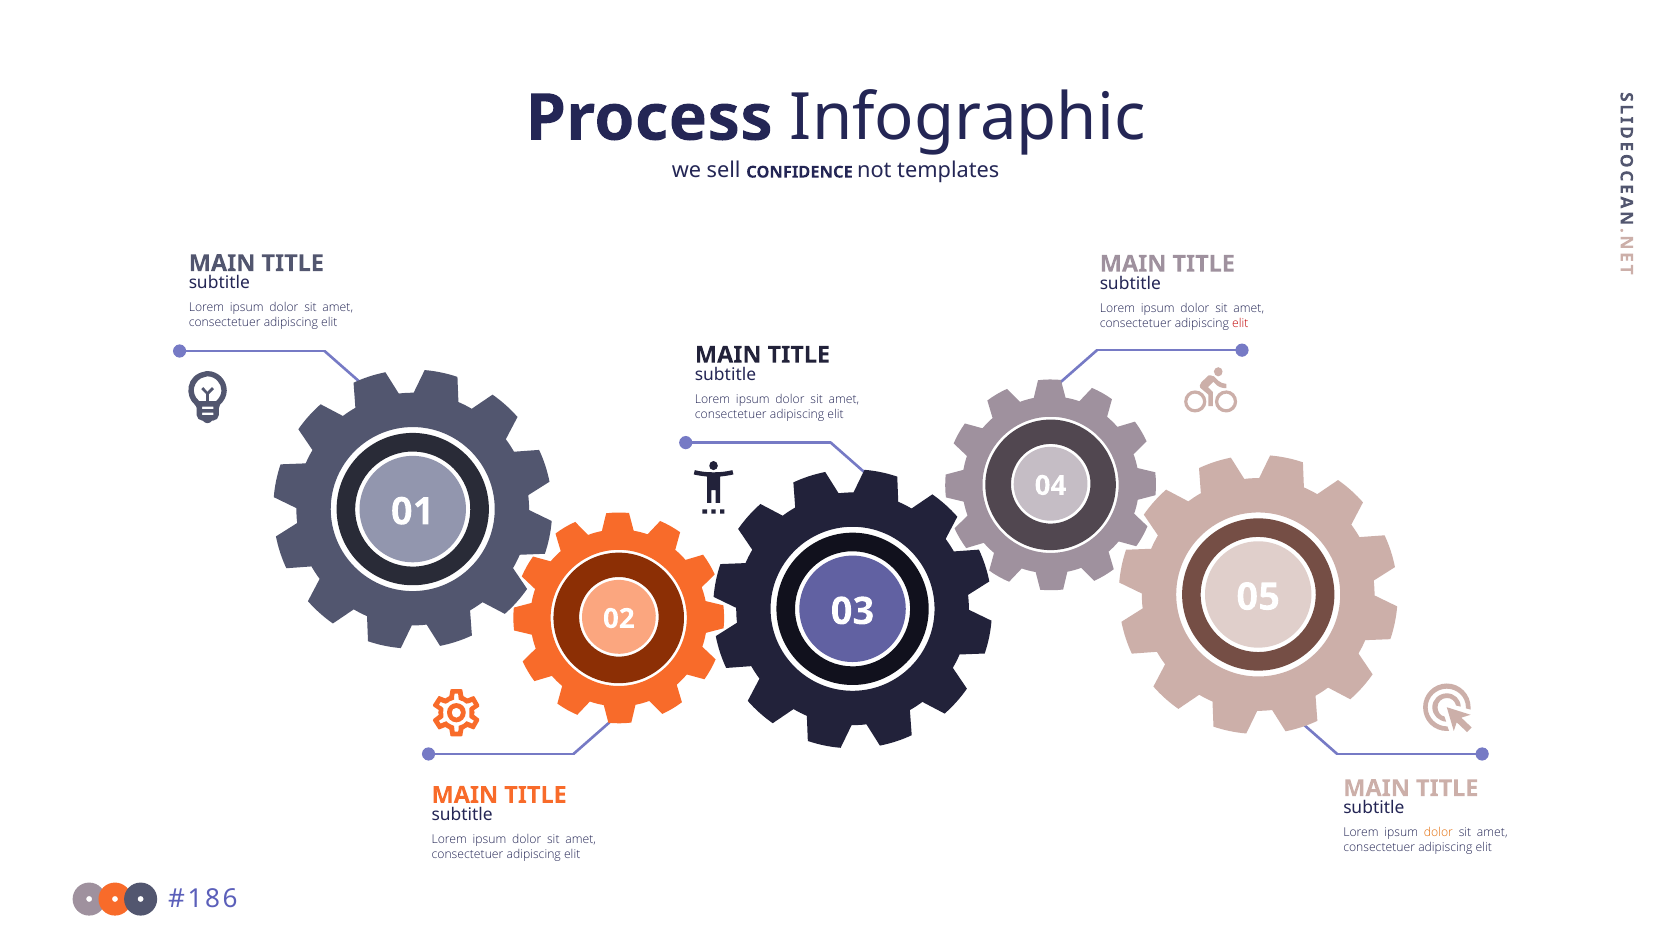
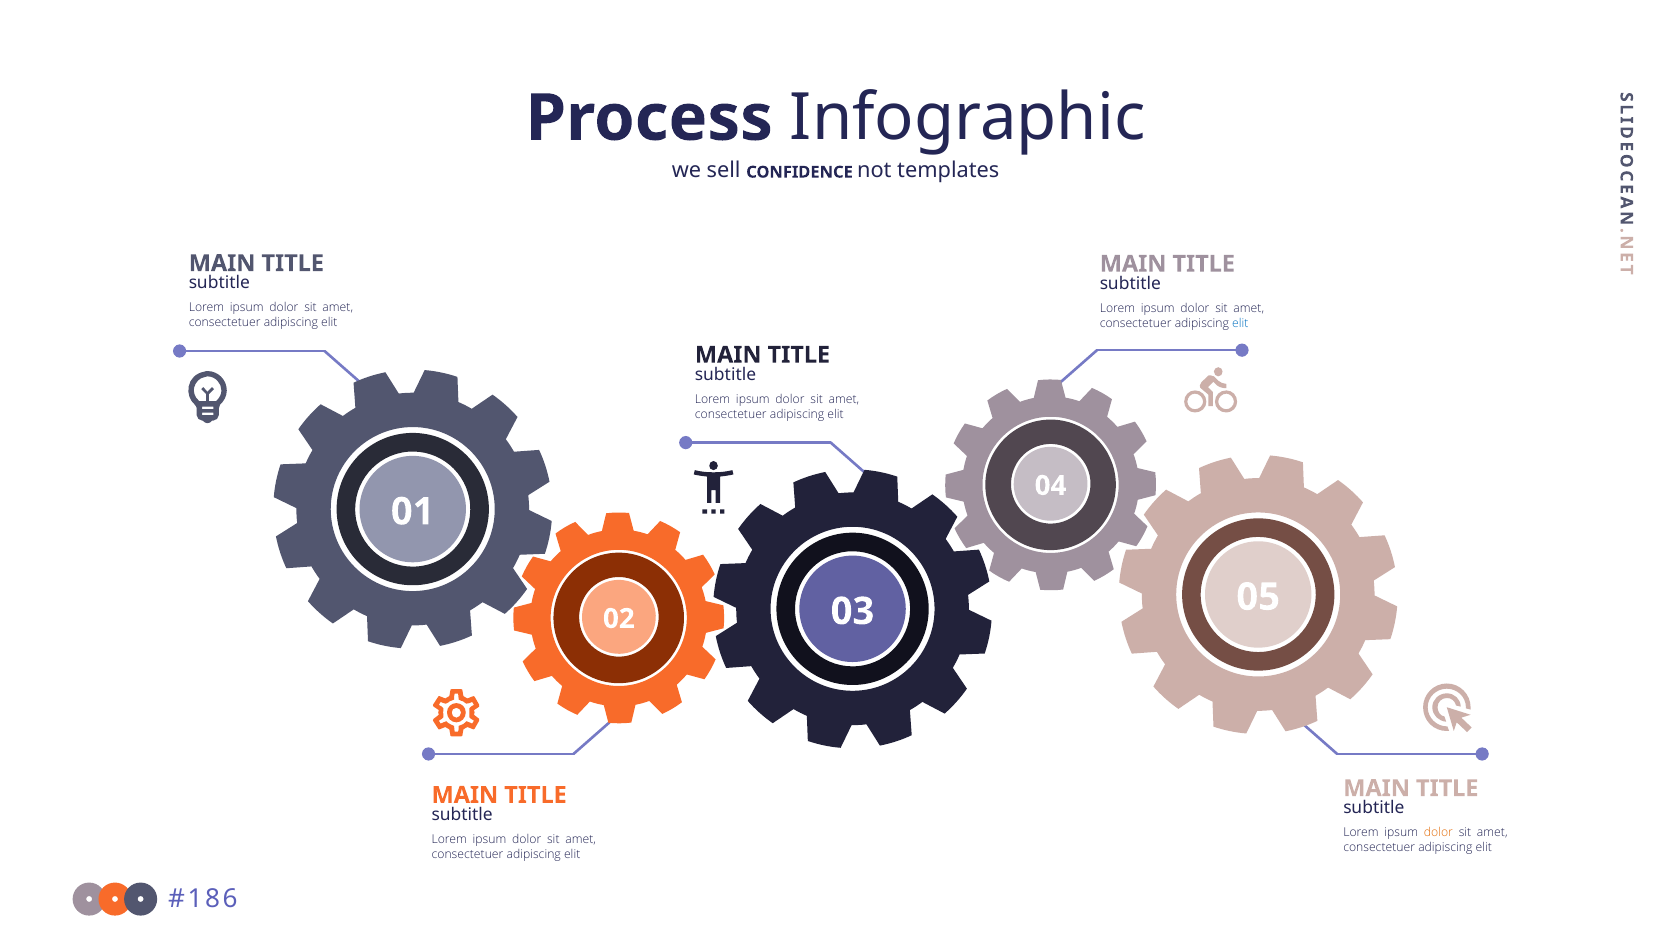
elit at (1240, 323) colour: red -> blue
